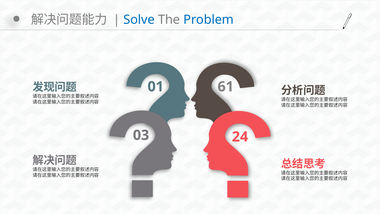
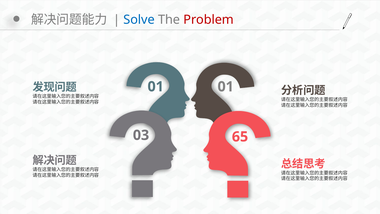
Problem colour: blue -> red
01 61: 61 -> 01
24: 24 -> 65
